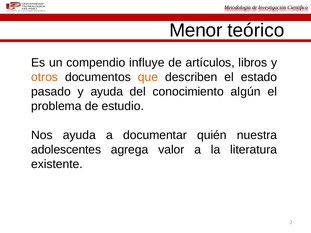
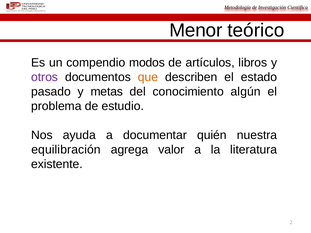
influye: influye -> modos
otros colour: orange -> purple
y ayuda: ayuda -> metas
adolescentes: adolescentes -> equilibración
